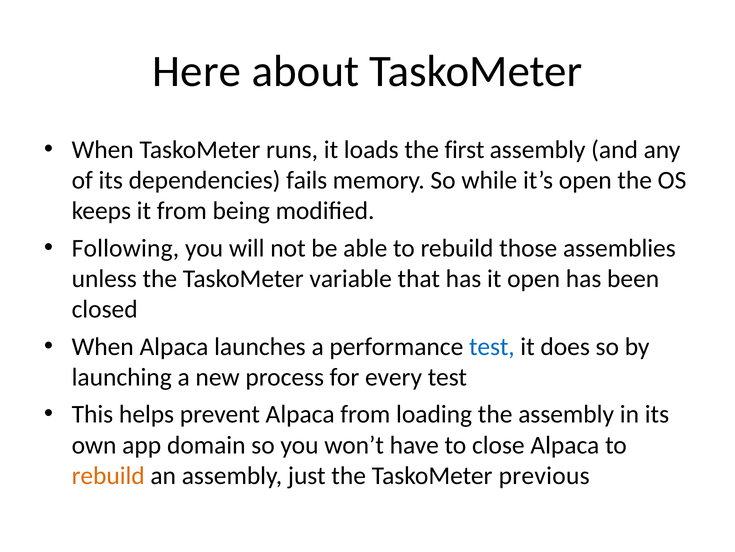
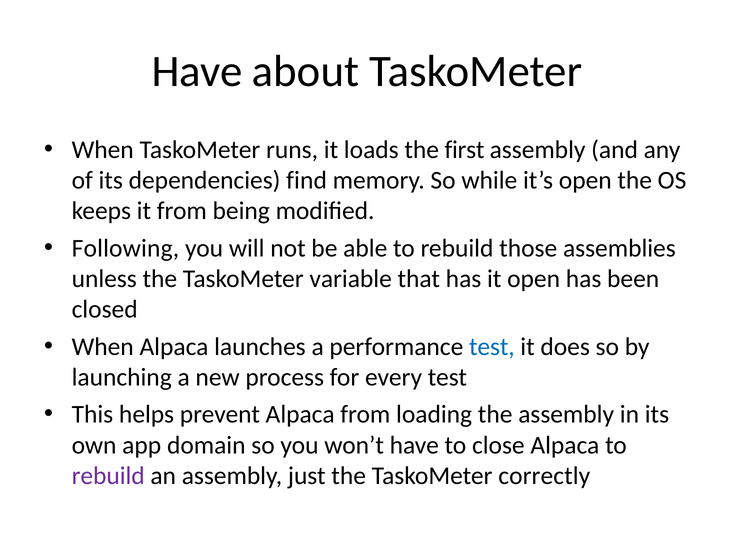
Here at (197, 71): Here -> Have
fails: fails -> find
rebuild at (108, 475) colour: orange -> purple
previous: previous -> correctly
